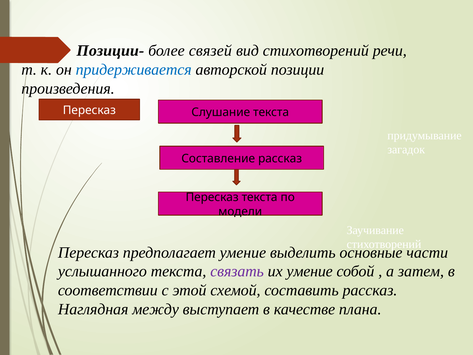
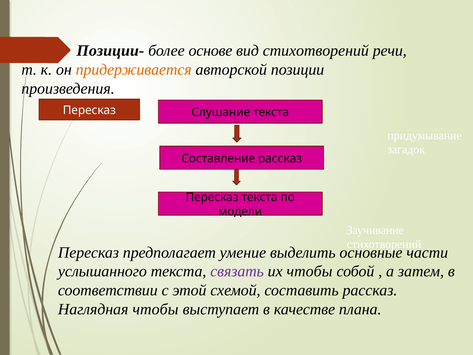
связей: связей -> основе
придерживается colour: blue -> orange
их умение: умение -> чтобы
Наглядная между: между -> чтобы
